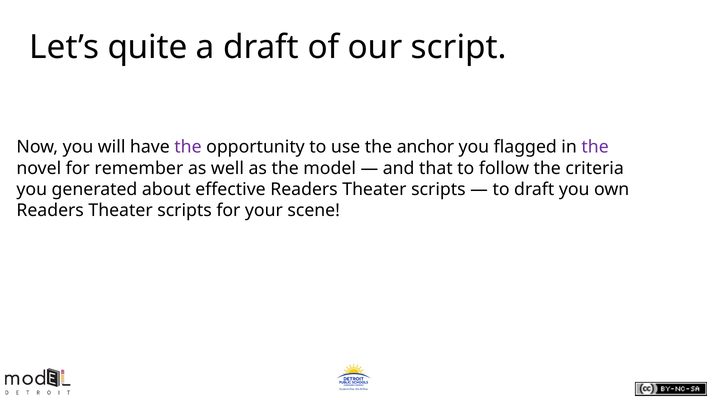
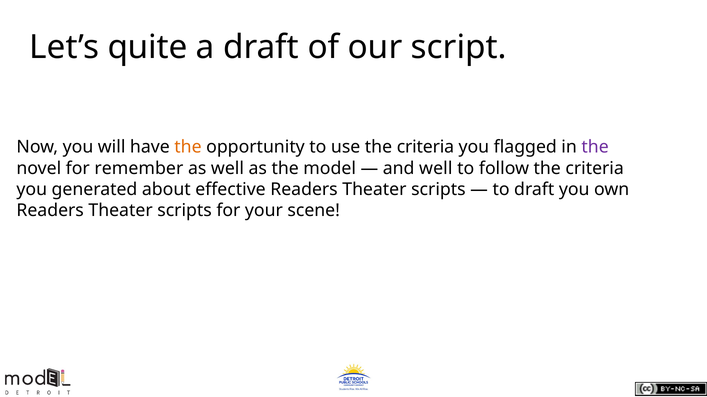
the at (188, 147) colour: purple -> orange
use the anchor: anchor -> criteria
and that: that -> well
